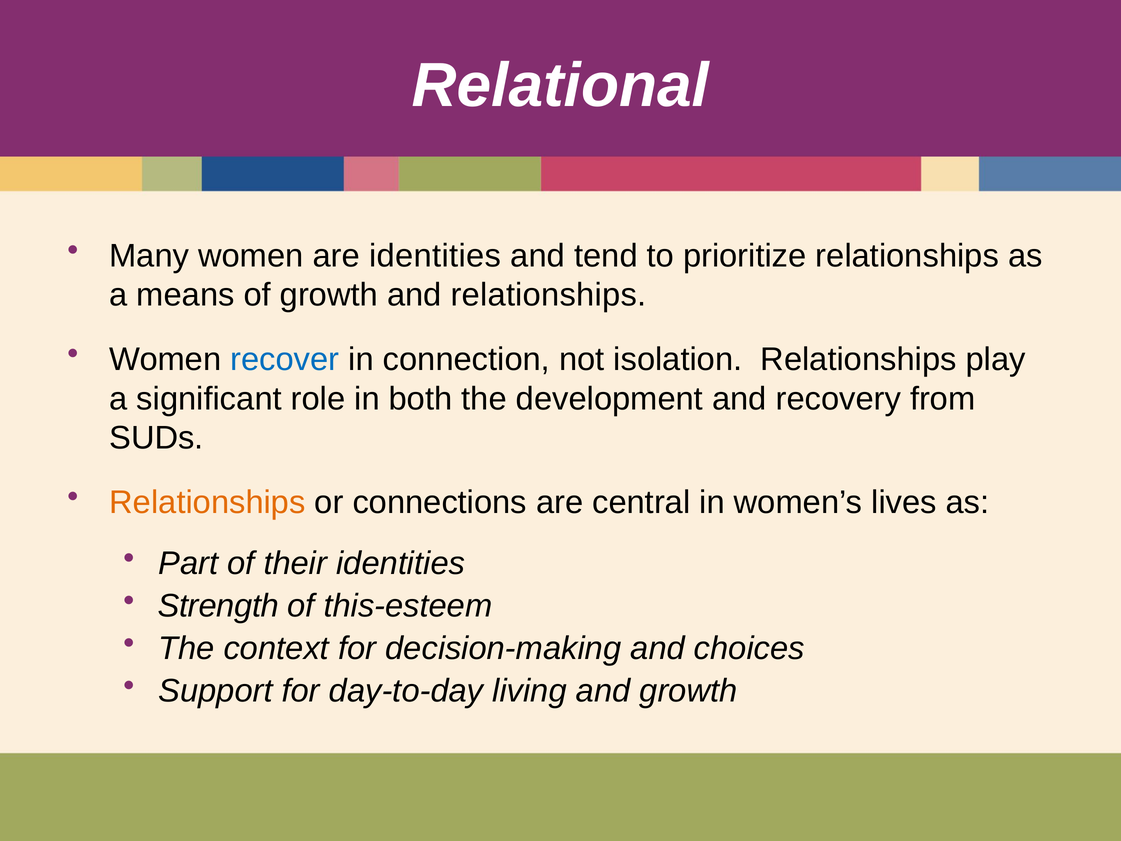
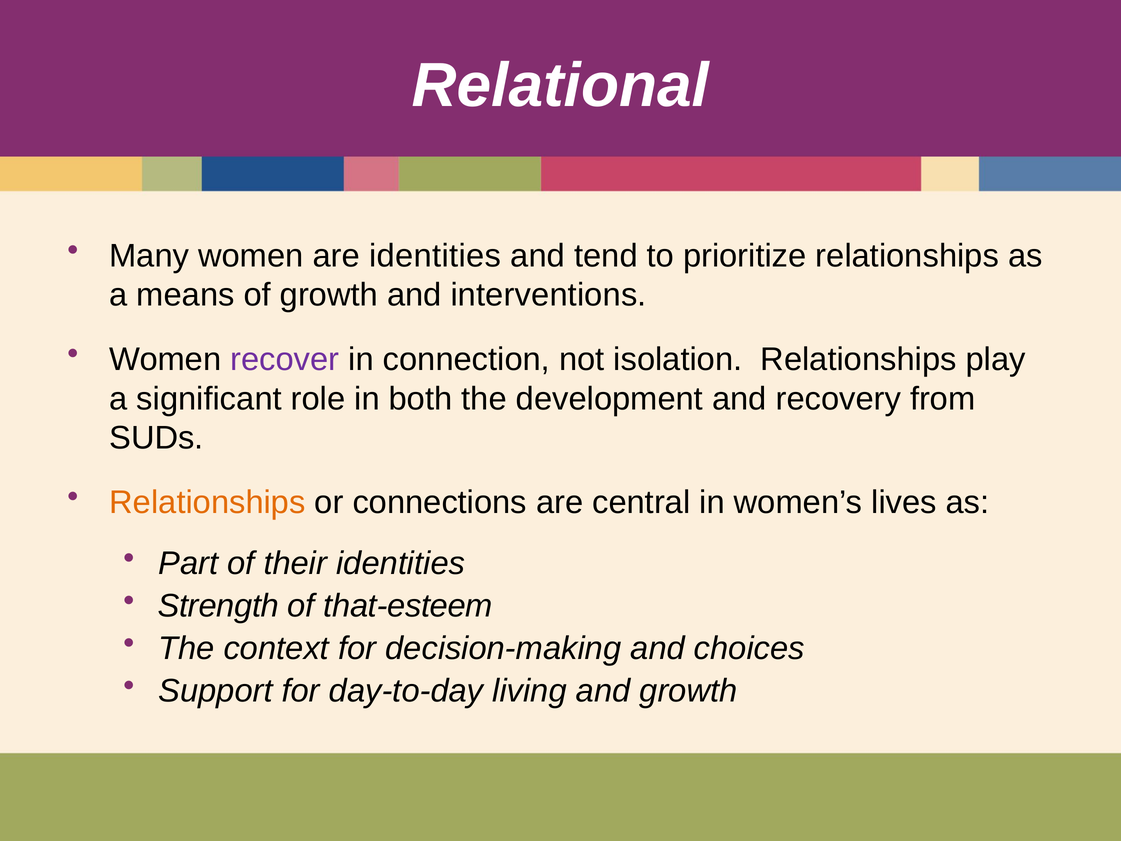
and relationships: relationships -> interventions
recover colour: blue -> purple
this-esteem: this-esteem -> that-esteem
